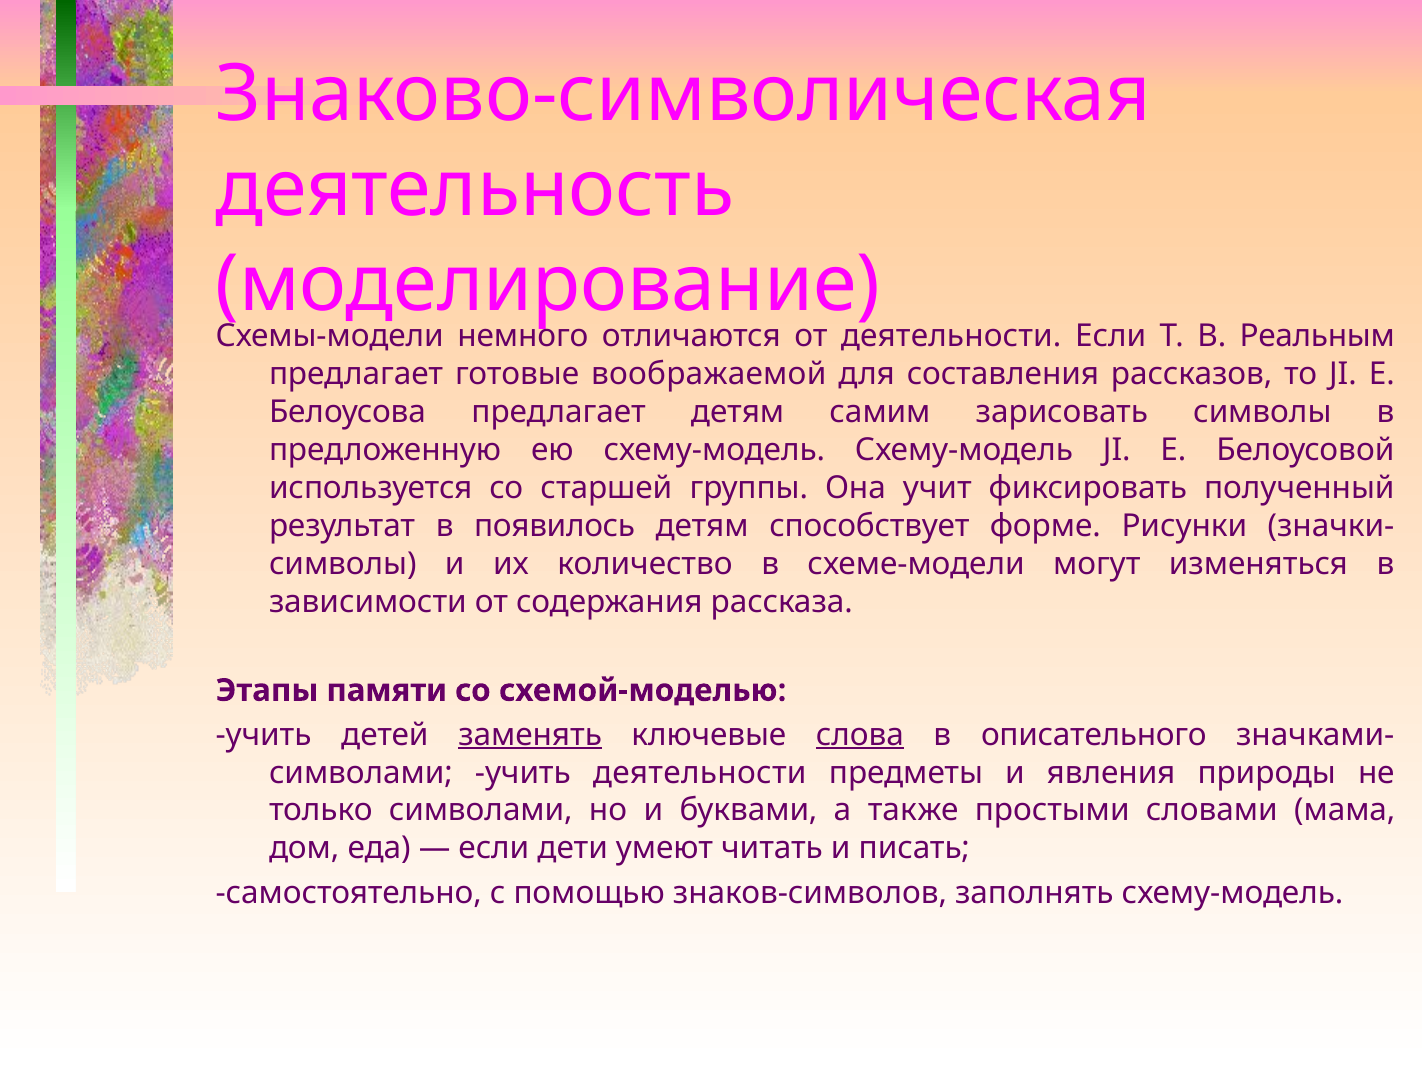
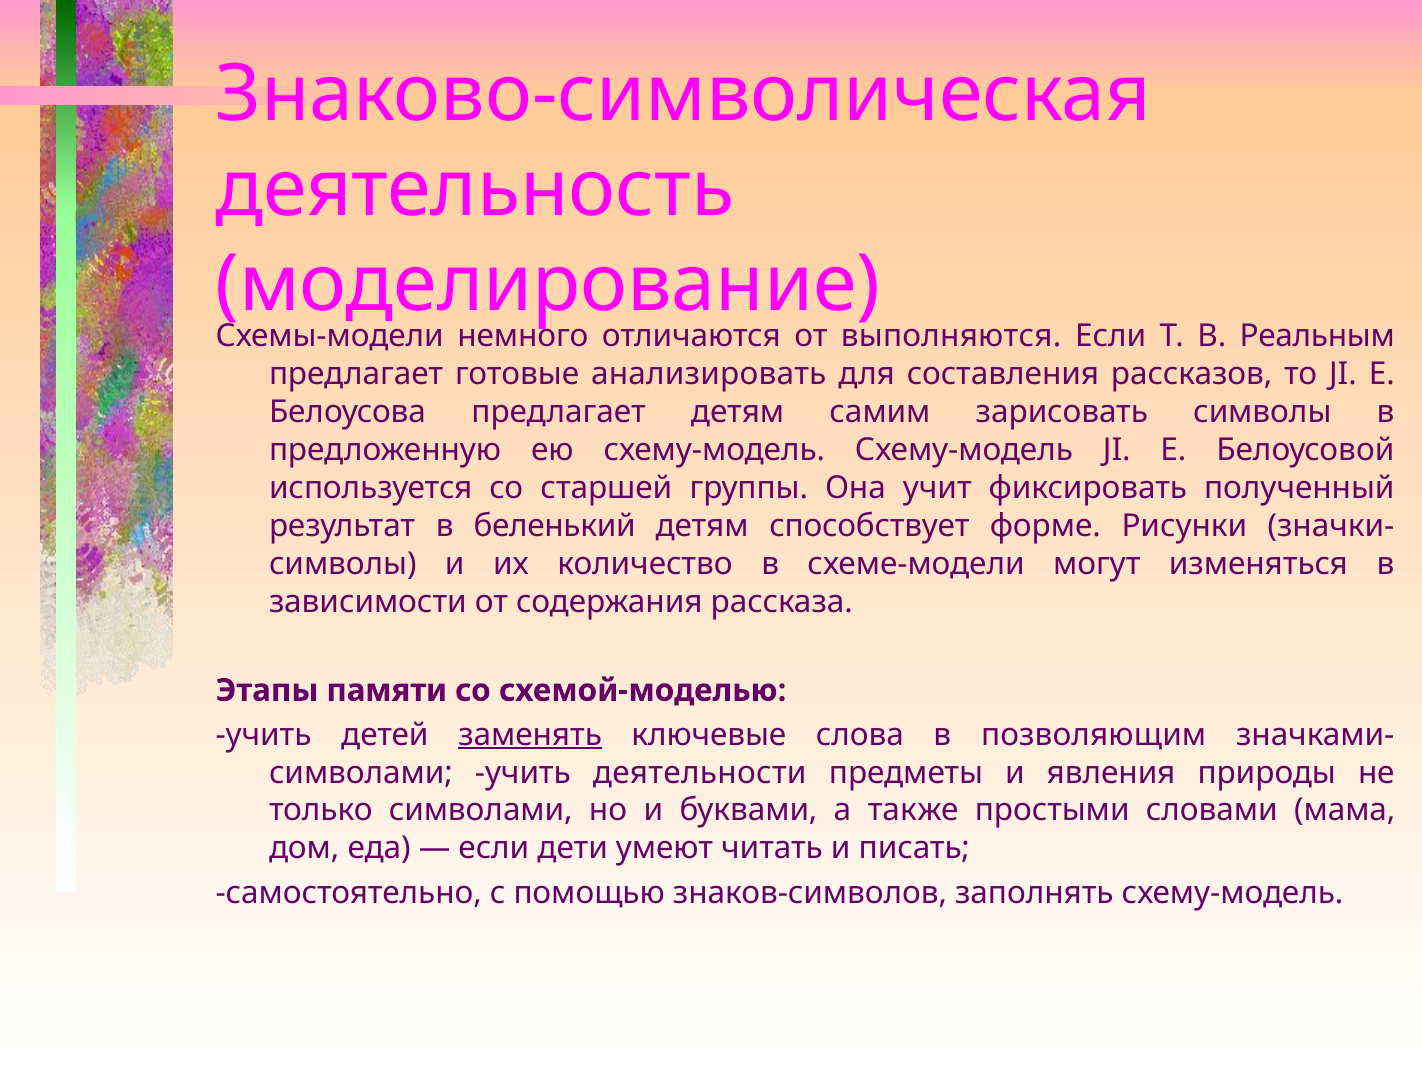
деятельности at (951, 336): деятельности -> выполняются
воображаемой: воображаемой -> анализировать
появилось: появилось -> беленький
слова underline: present -> none
описательного: описательного -> позволяющим
